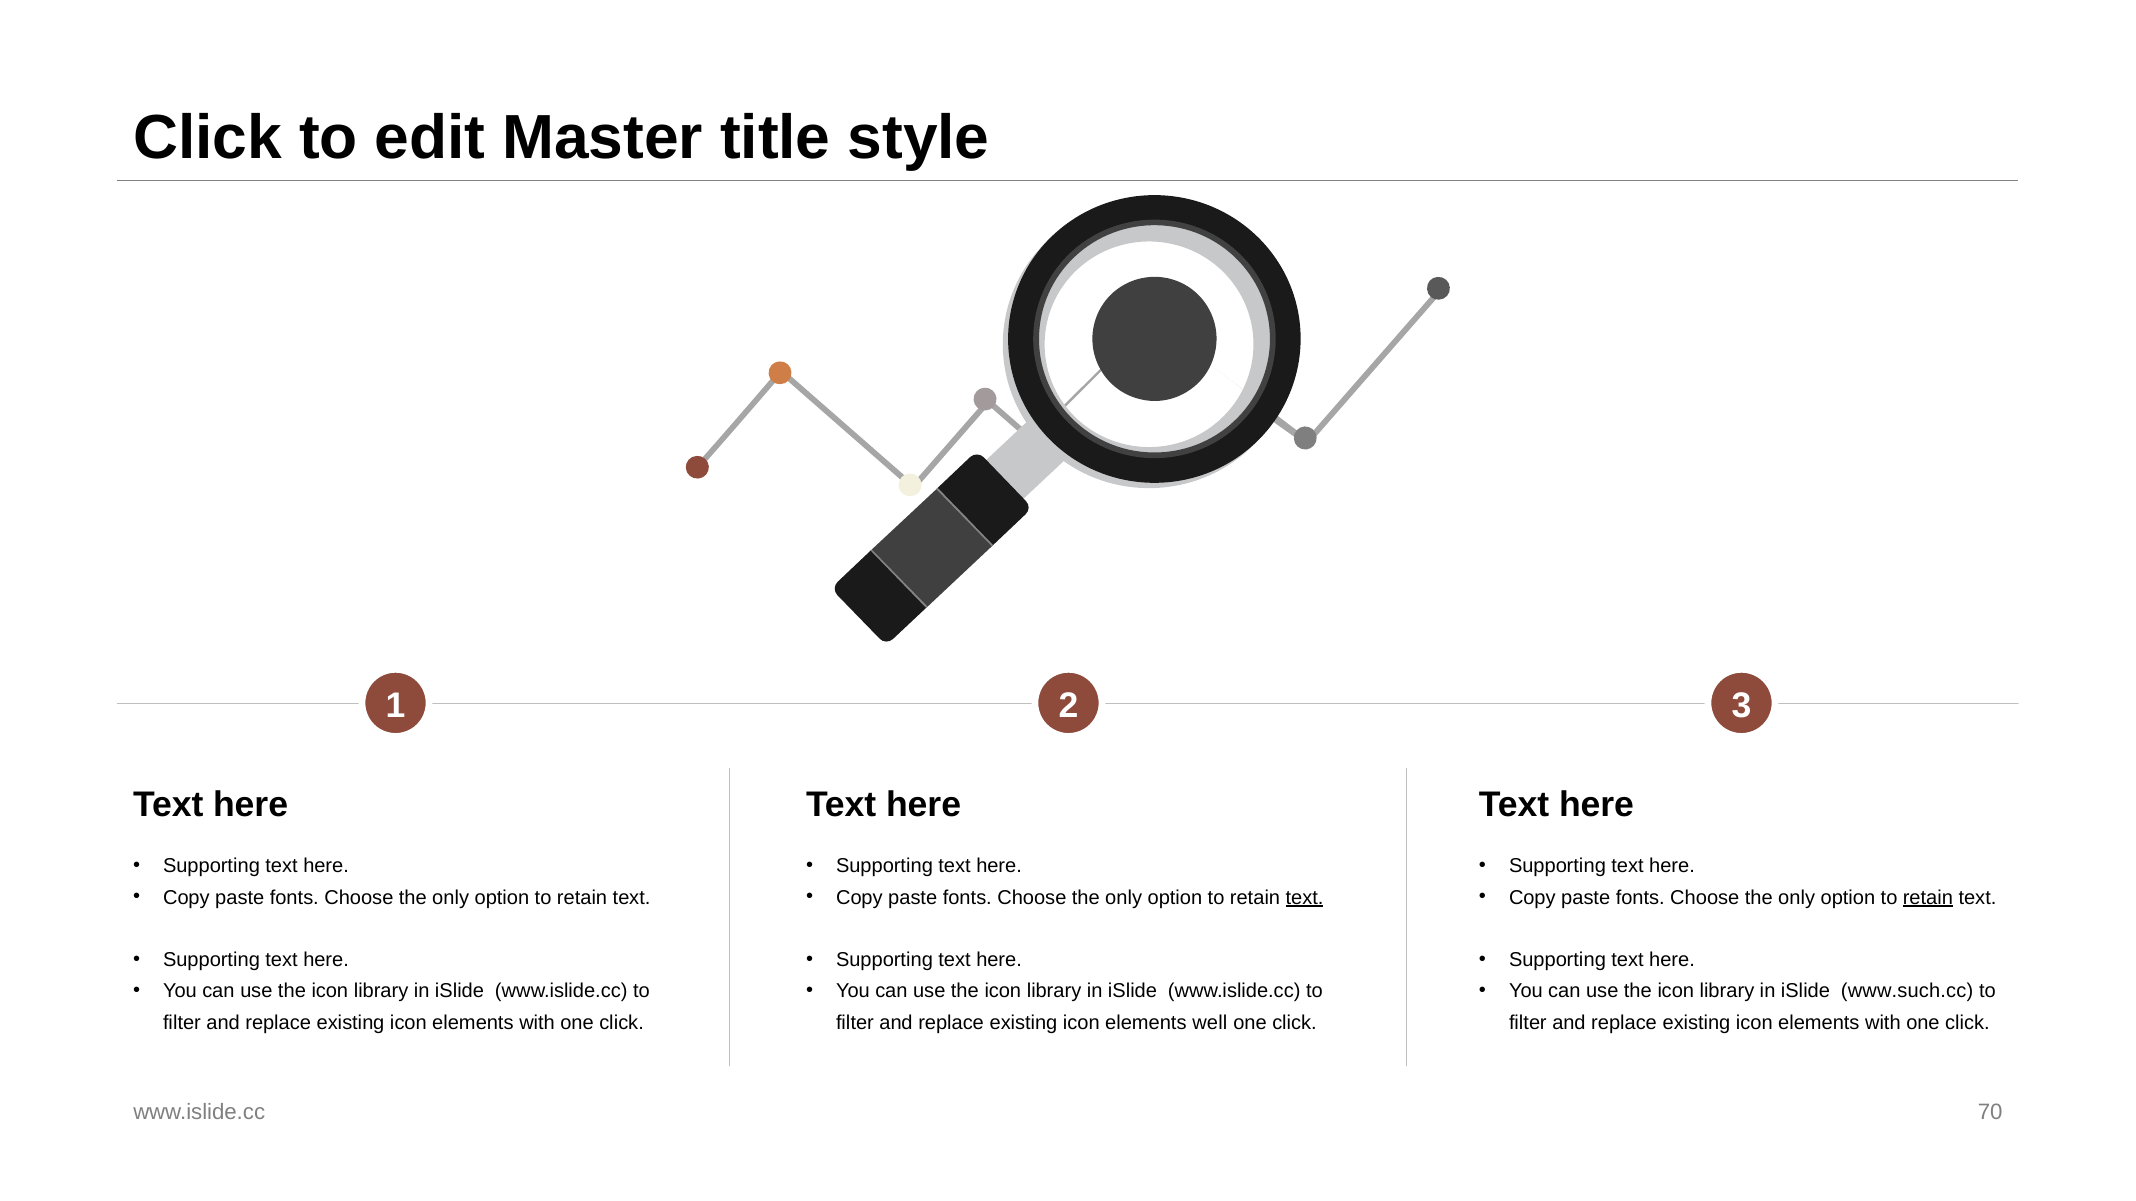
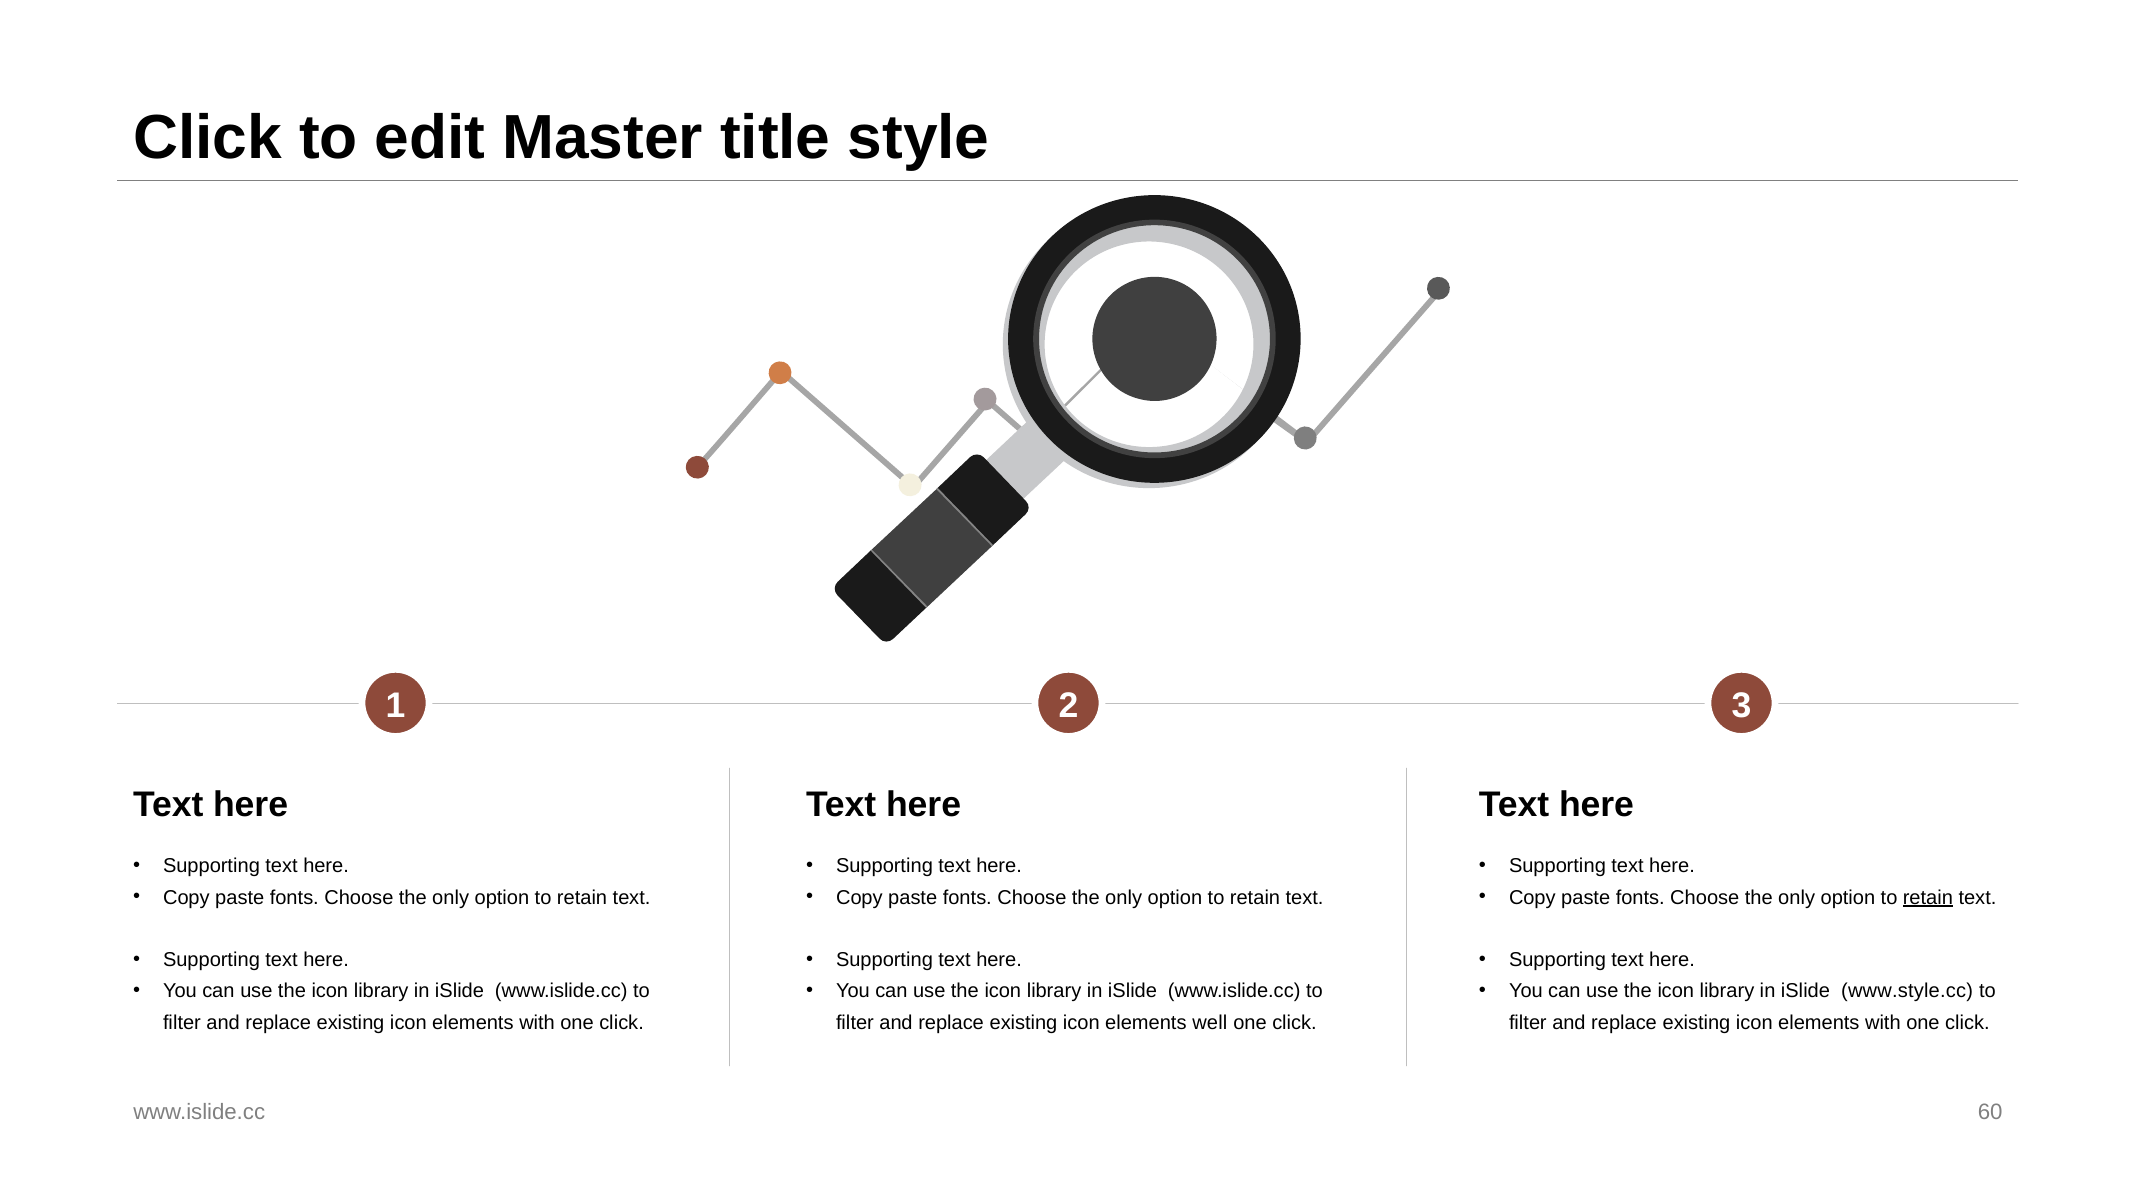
text at (1305, 898) underline: present -> none
www.such.cc: www.such.cc -> www.style.cc
70: 70 -> 60
